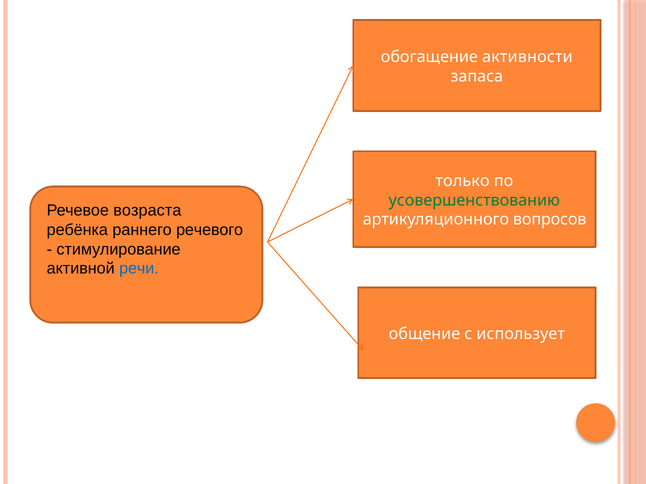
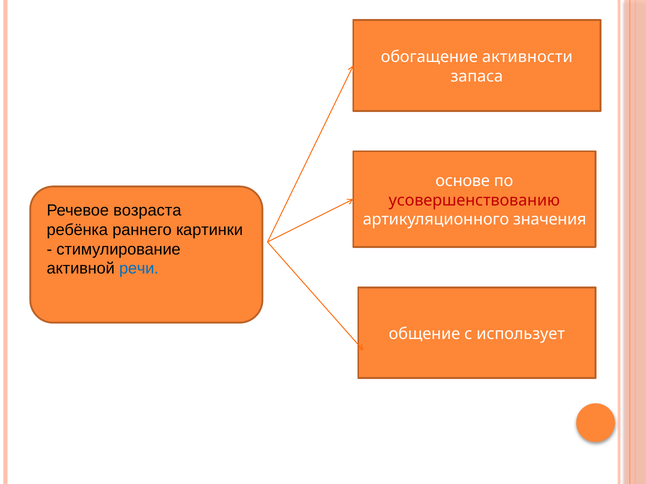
только: только -> основе
усовершенствованию colour: green -> red
вопросов: вопросов -> значения
речевого: речевого -> картинки
